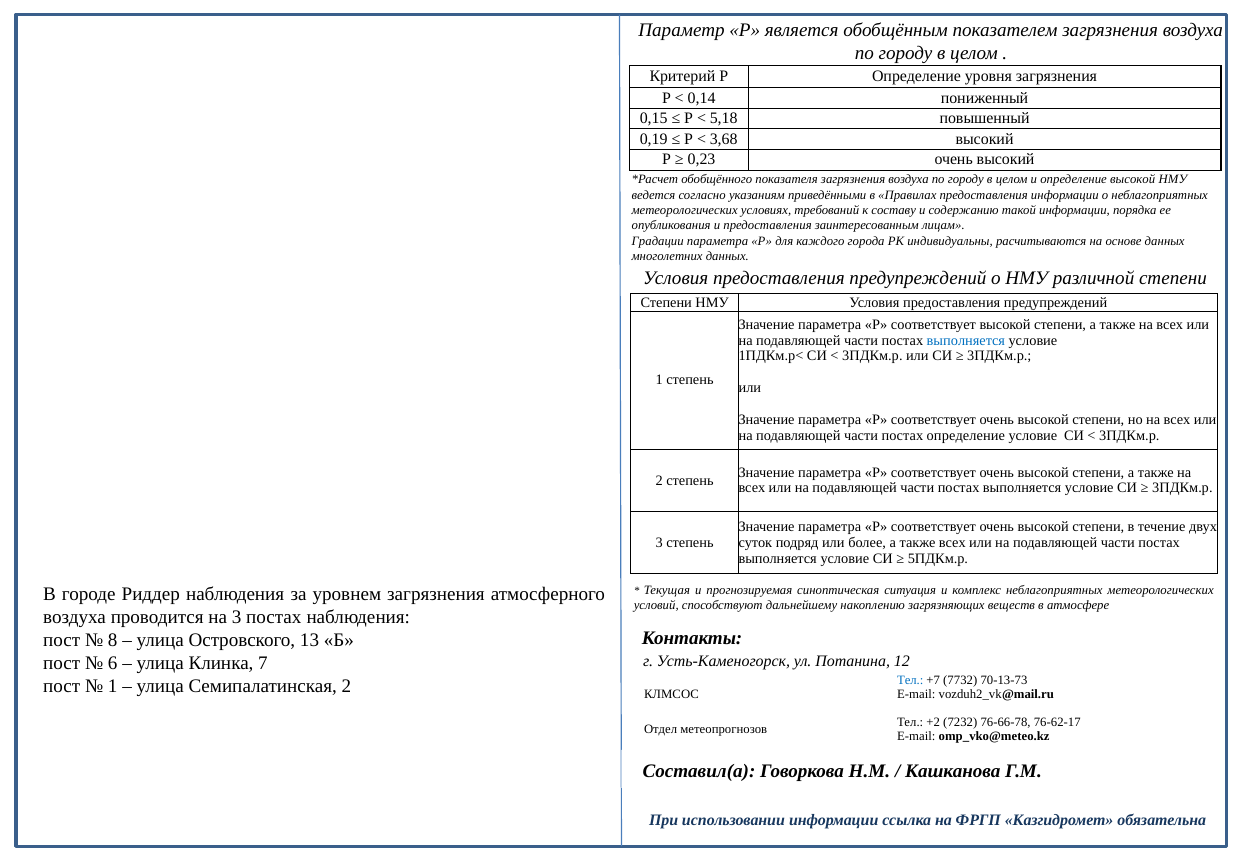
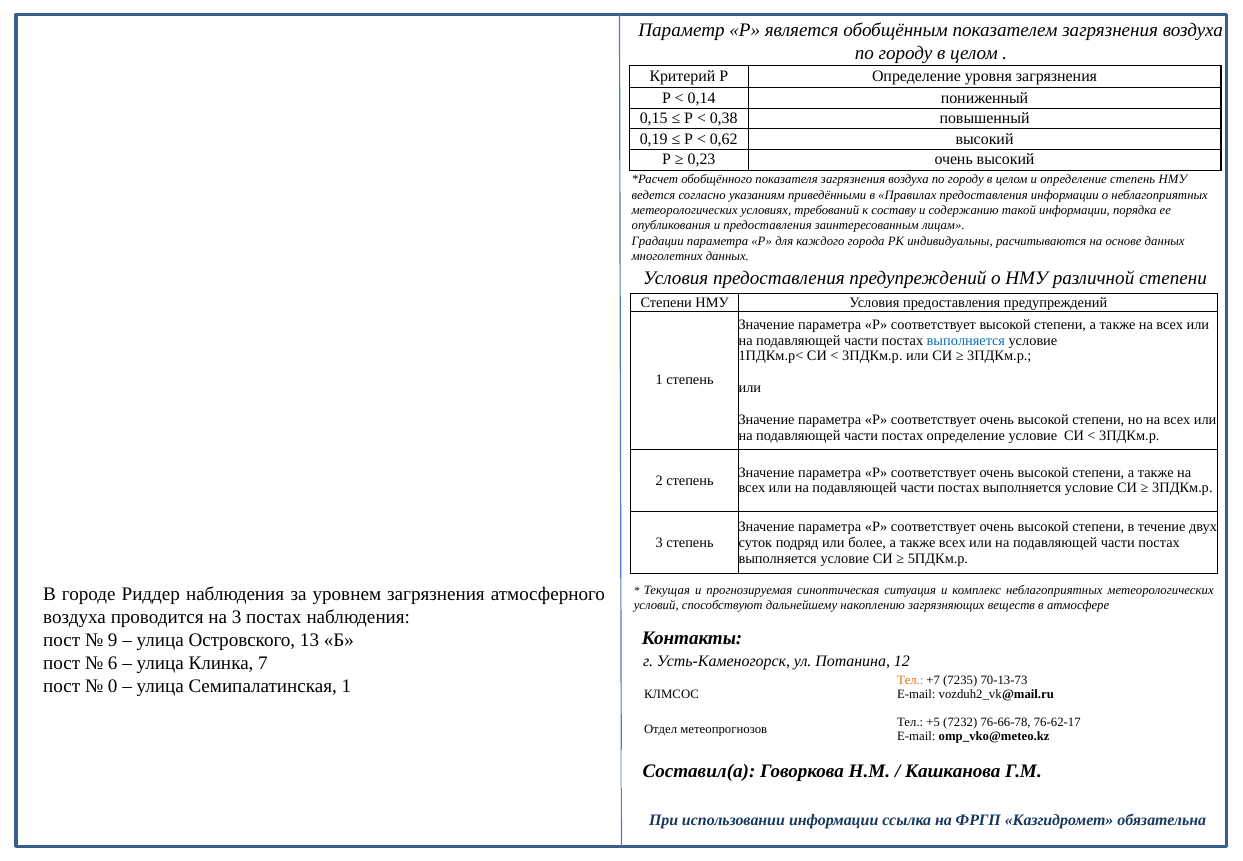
5,18: 5,18 -> 0,38
3,68: 3,68 -> 0,62
определение высокой: высокой -> степень
8: 8 -> 9
Тел at (910, 680) colour: blue -> orange
7732: 7732 -> 7235
1 at (113, 686): 1 -> 0
Семипалатинская 2: 2 -> 1
+2: +2 -> +5
